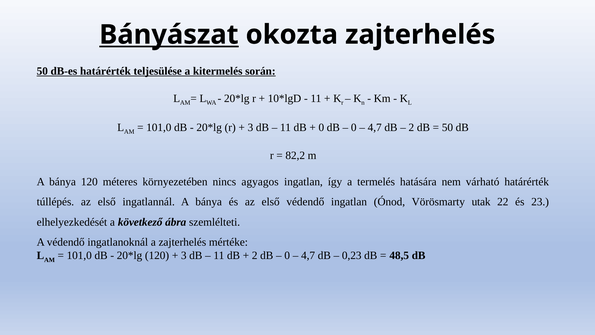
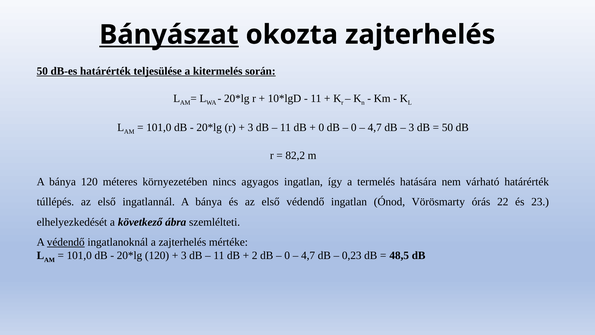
2 at (411, 127): 2 -> 3
utak: utak -> órás
védendő at (66, 242) underline: none -> present
